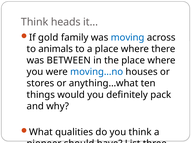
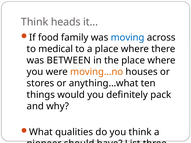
gold: gold -> food
animals: animals -> medical
moving…no colour: blue -> orange
